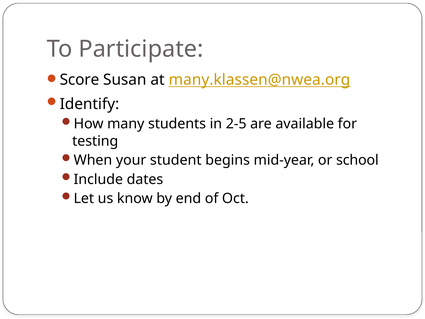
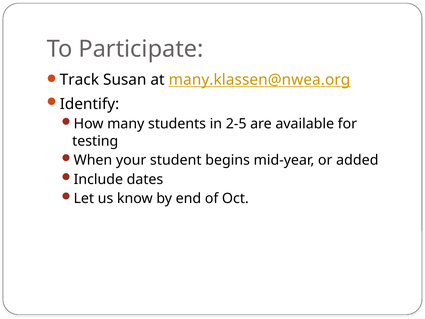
Score: Score -> Track
school: school -> added
